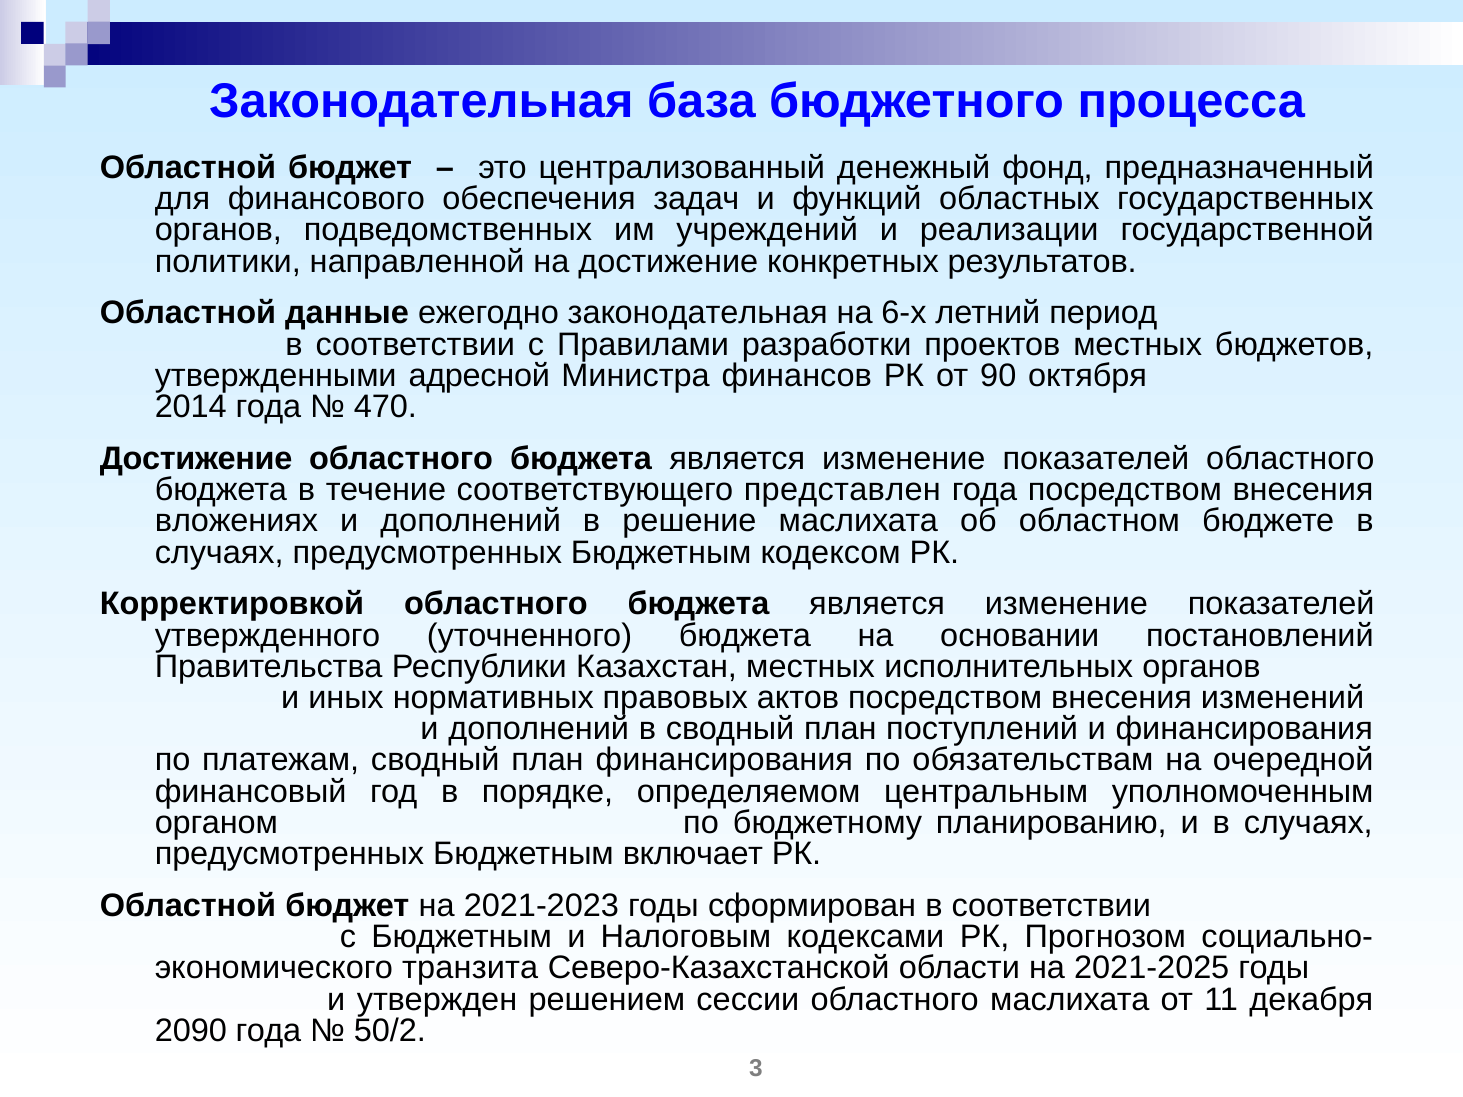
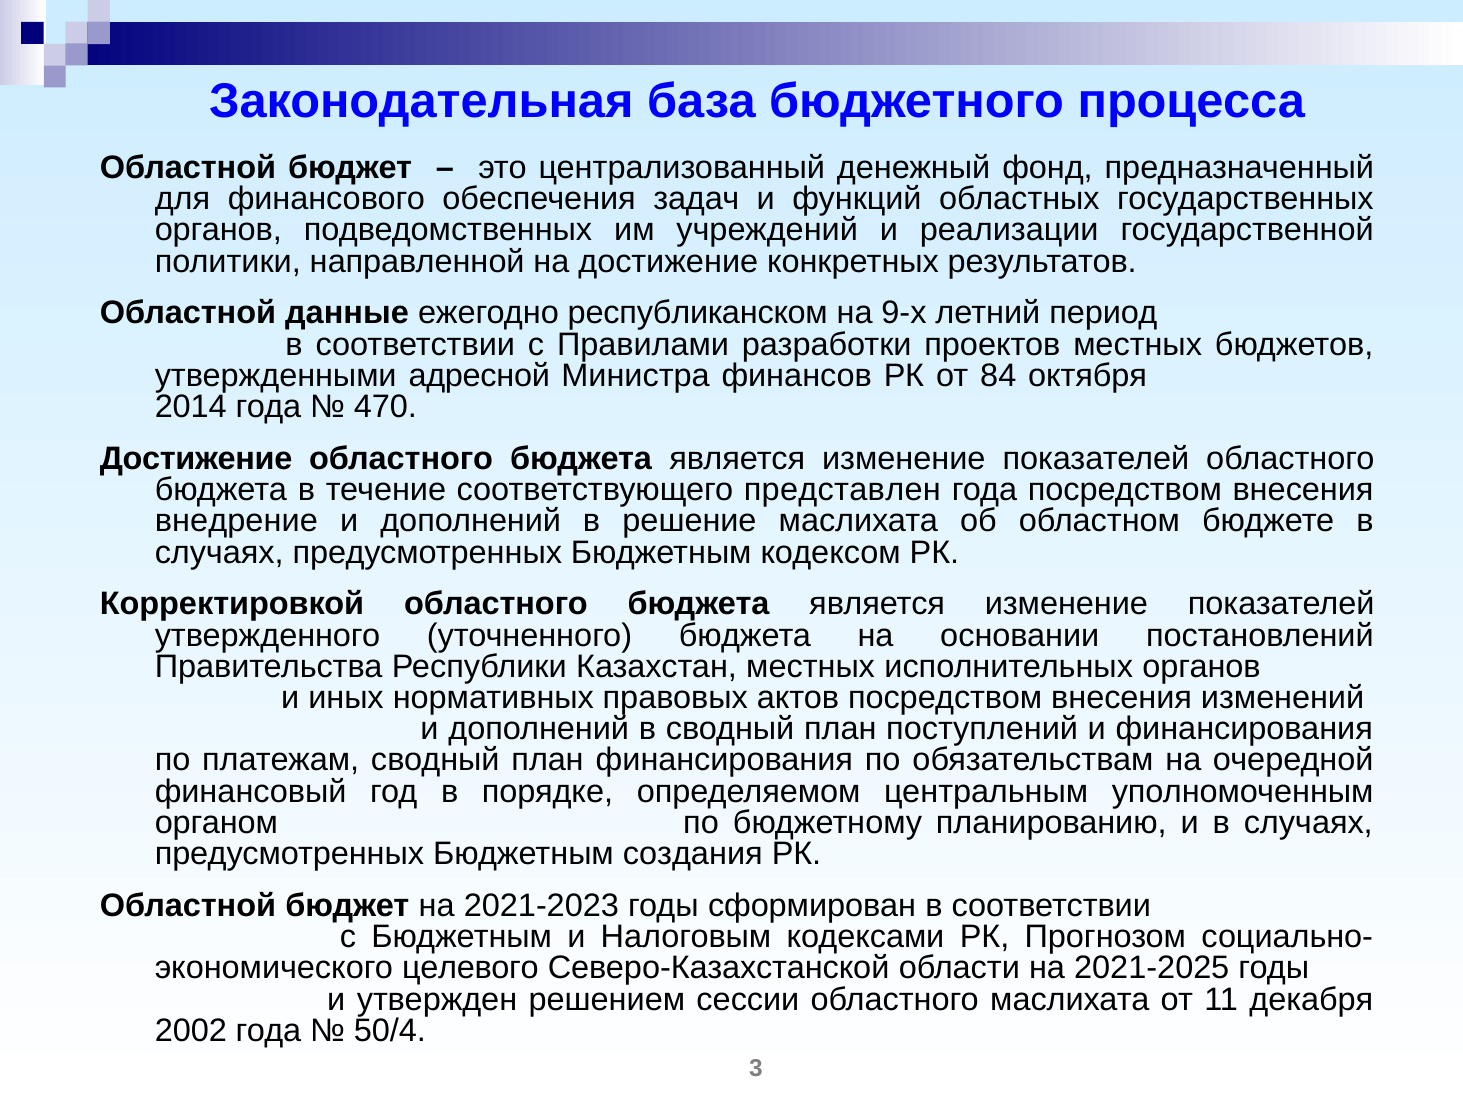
ежегодно законодательная: законодательная -> республиканском
6-х: 6-х -> 9-х
90: 90 -> 84
вложениях: вложениях -> внедрение
включает: включает -> создания
транзита: транзита -> целевого
2090: 2090 -> 2002
50/2: 50/2 -> 50/4
